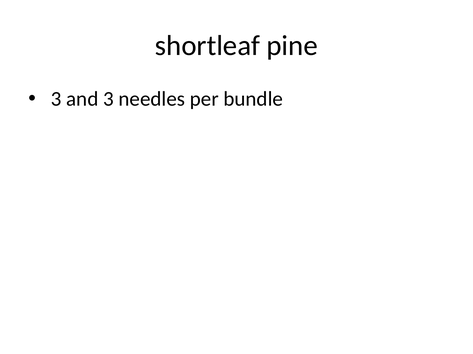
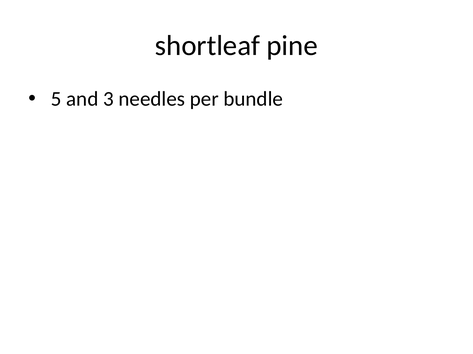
3 at (56, 99): 3 -> 5
